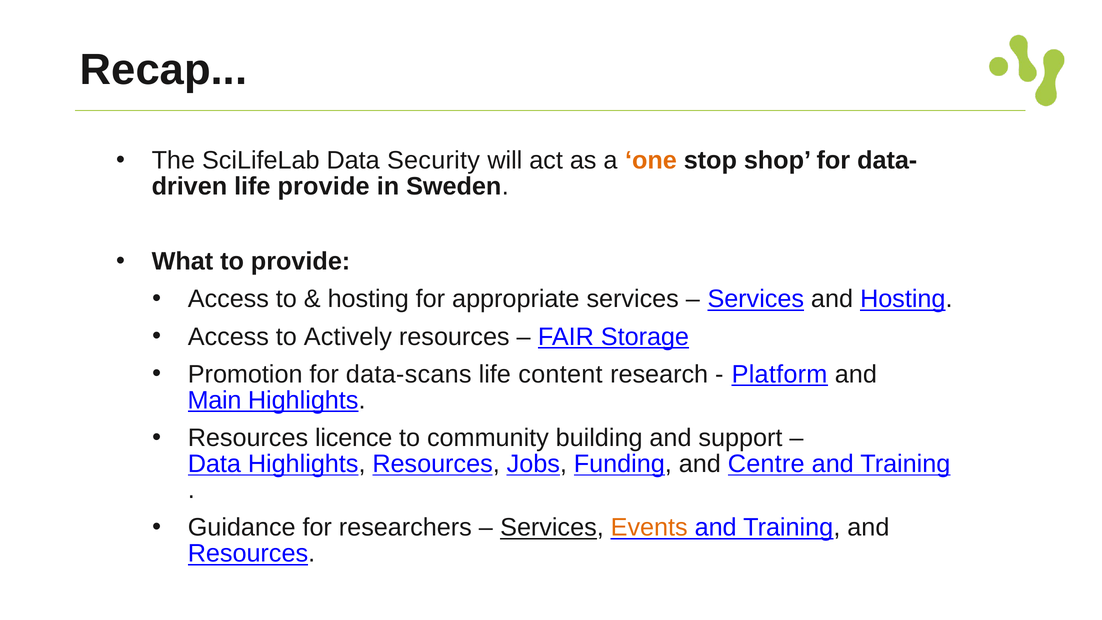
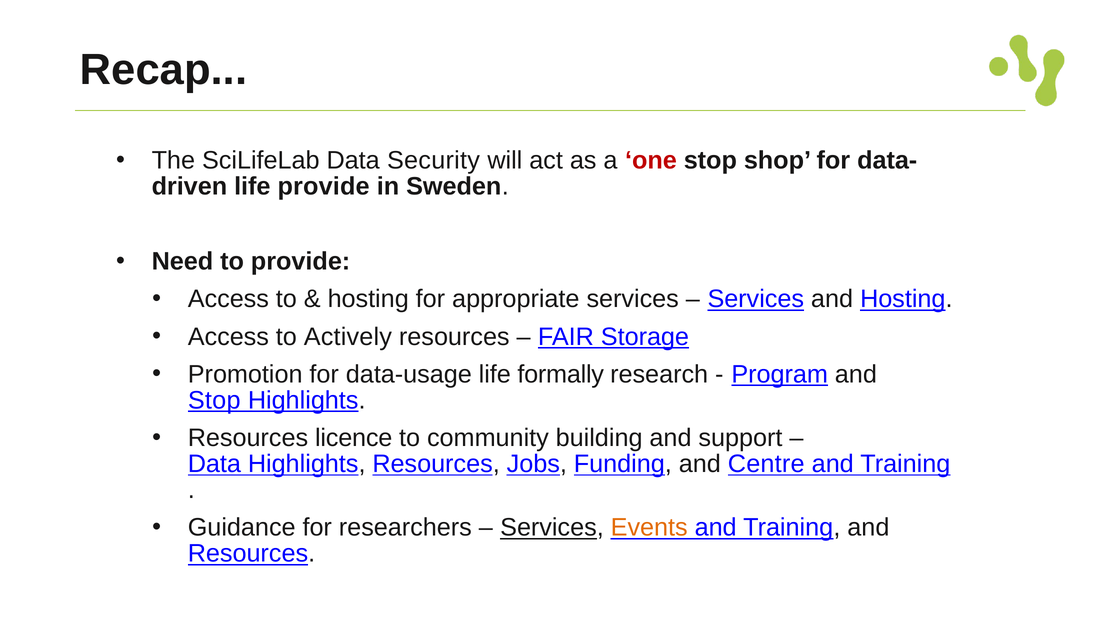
one colour: orange -> red
What: What -> Need
data-scans: data-scans -> data-usage
content: content -> formally
Platform: Platform -> Program
Main at (214, 400): Main -> Stop
